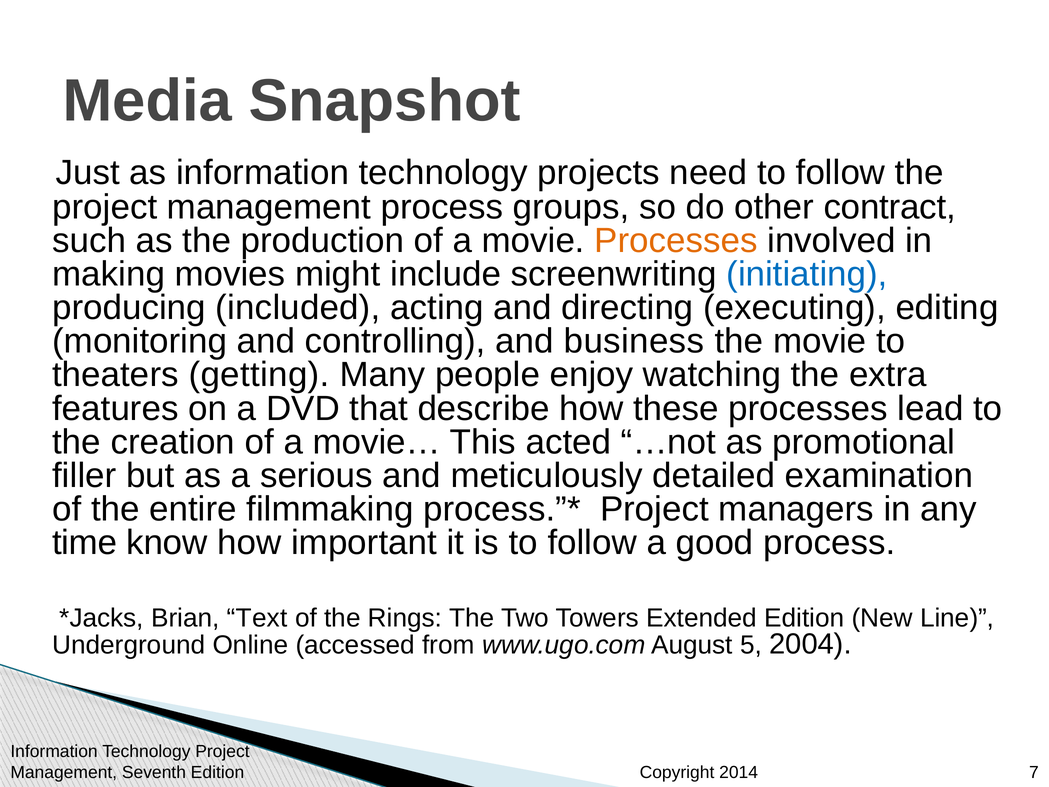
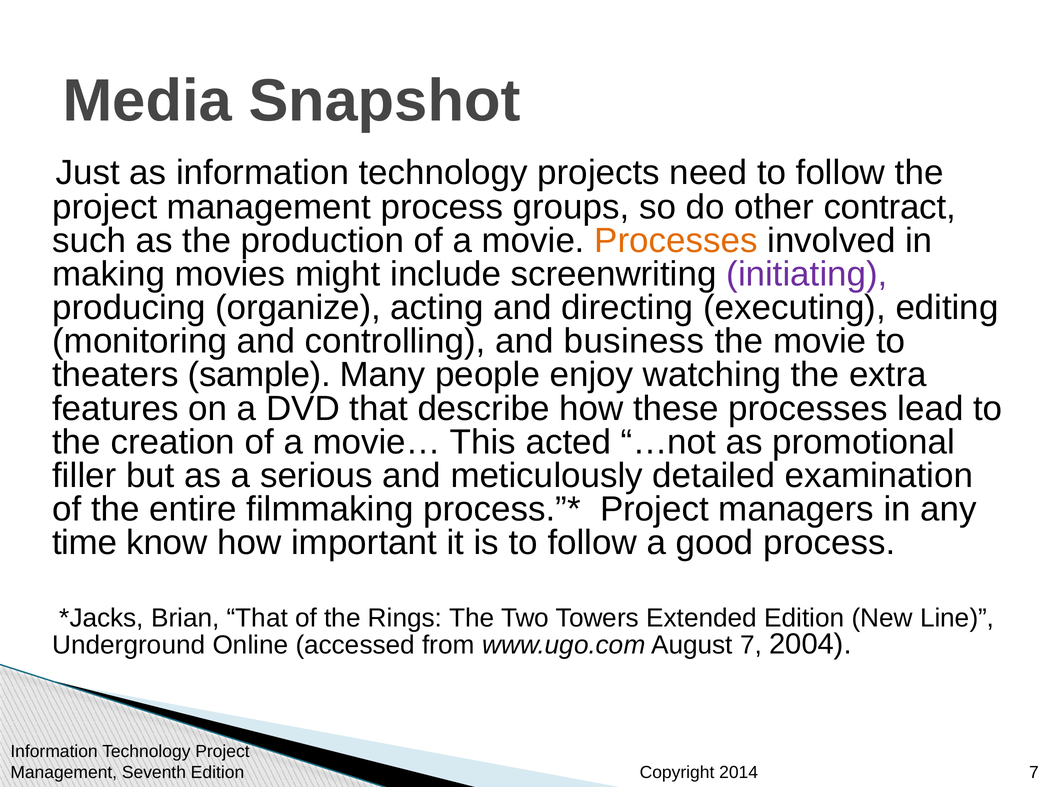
initiating colour: blue -> purple
included: included -> organize
getting: getting -> sample
Brian Text: Text -> That
August 5: 5 -> 7
